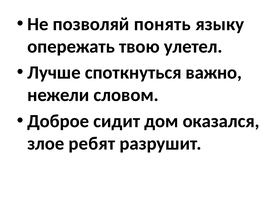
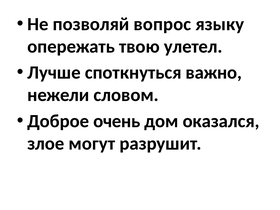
понять: понять -> вопрос
сидит: сидит -> очень
ребят: ребят -> могут
